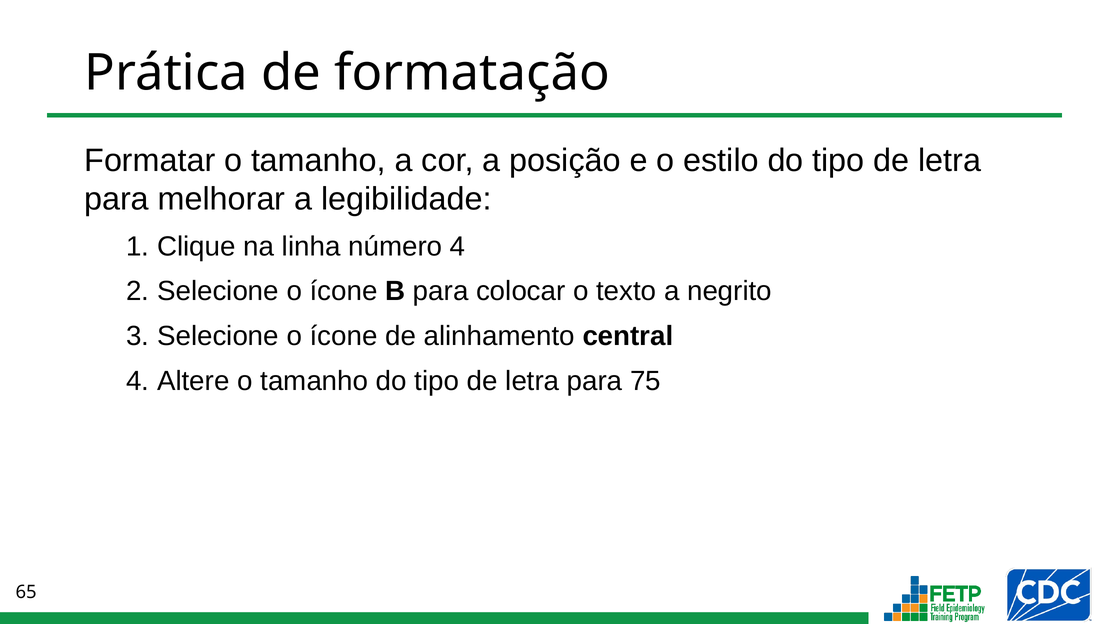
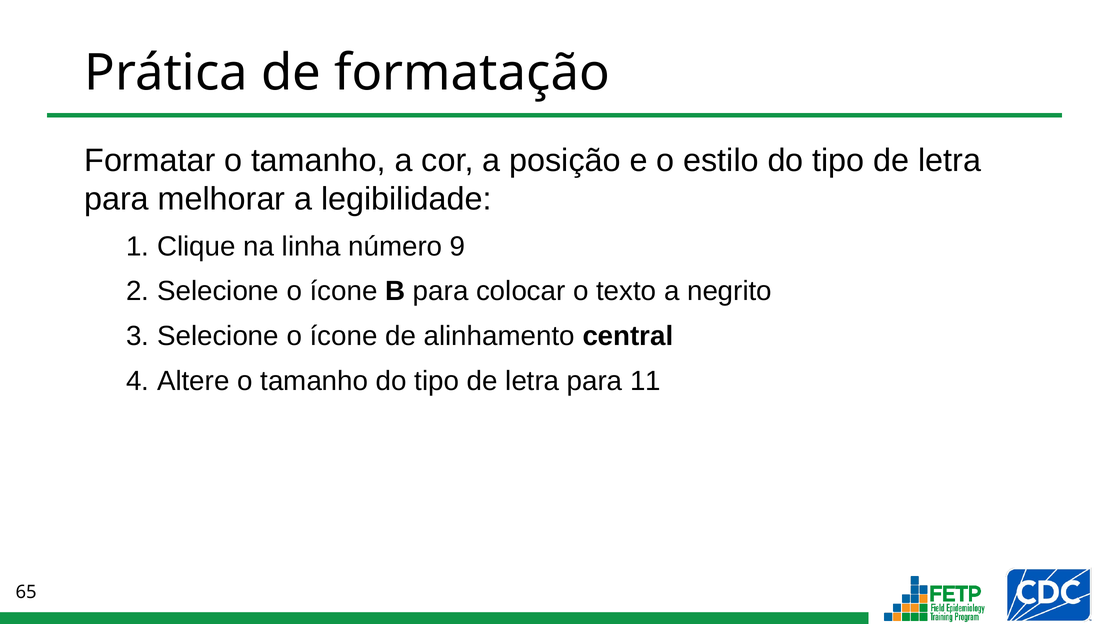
número 4: 4 -> 9
75: 75 -> 11
